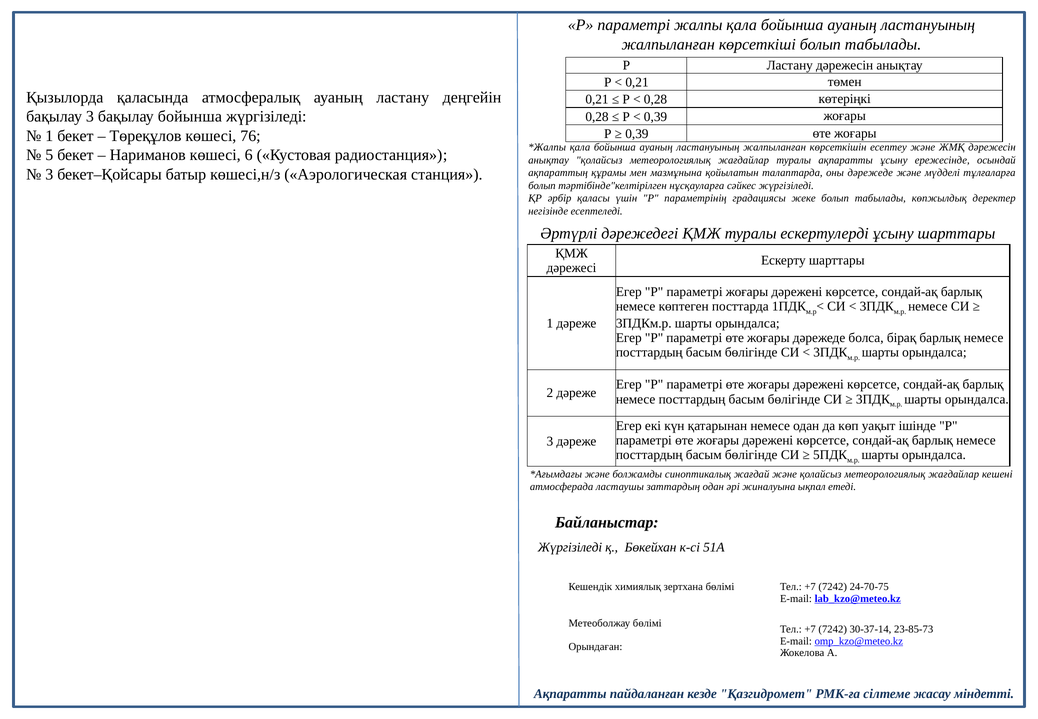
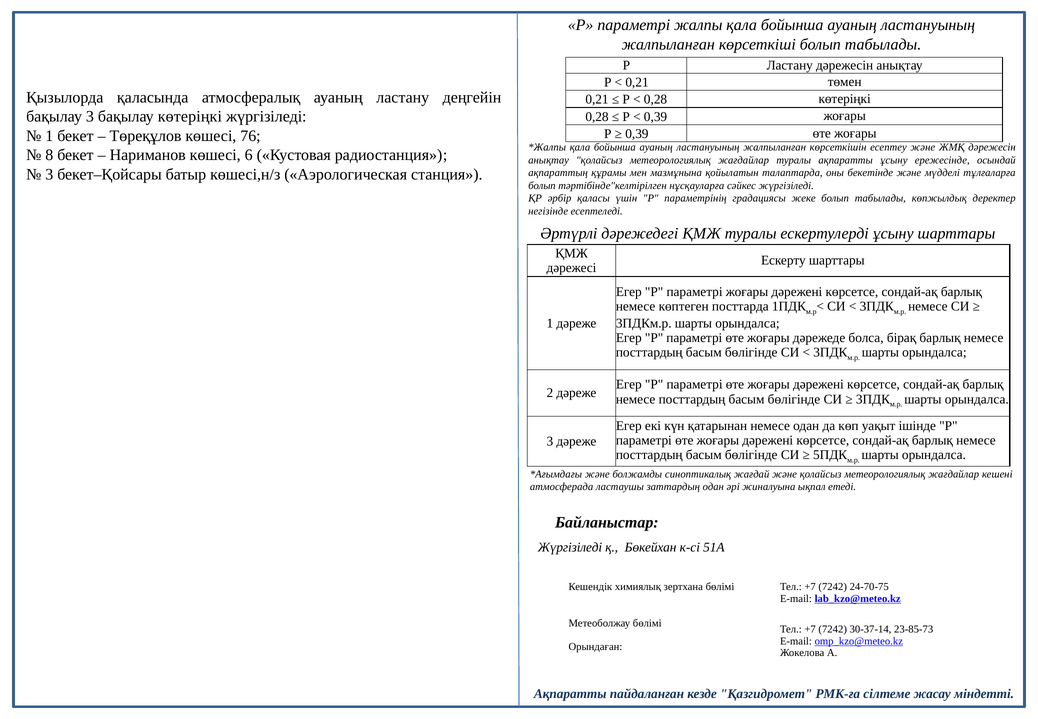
бақылау бойынша: бойынша -> көтеріңкі
5: 5 -> 8
оны дәрежеде: дәрежеде -> бекетінде
